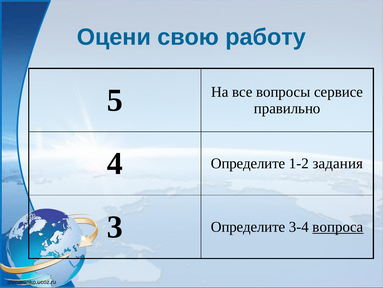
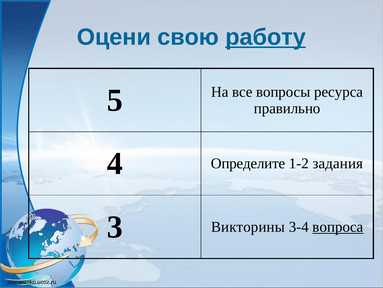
работу underline: none -> present
сервисе: сервисе -> ресурса
3 Определите: Определите -> Викторины
